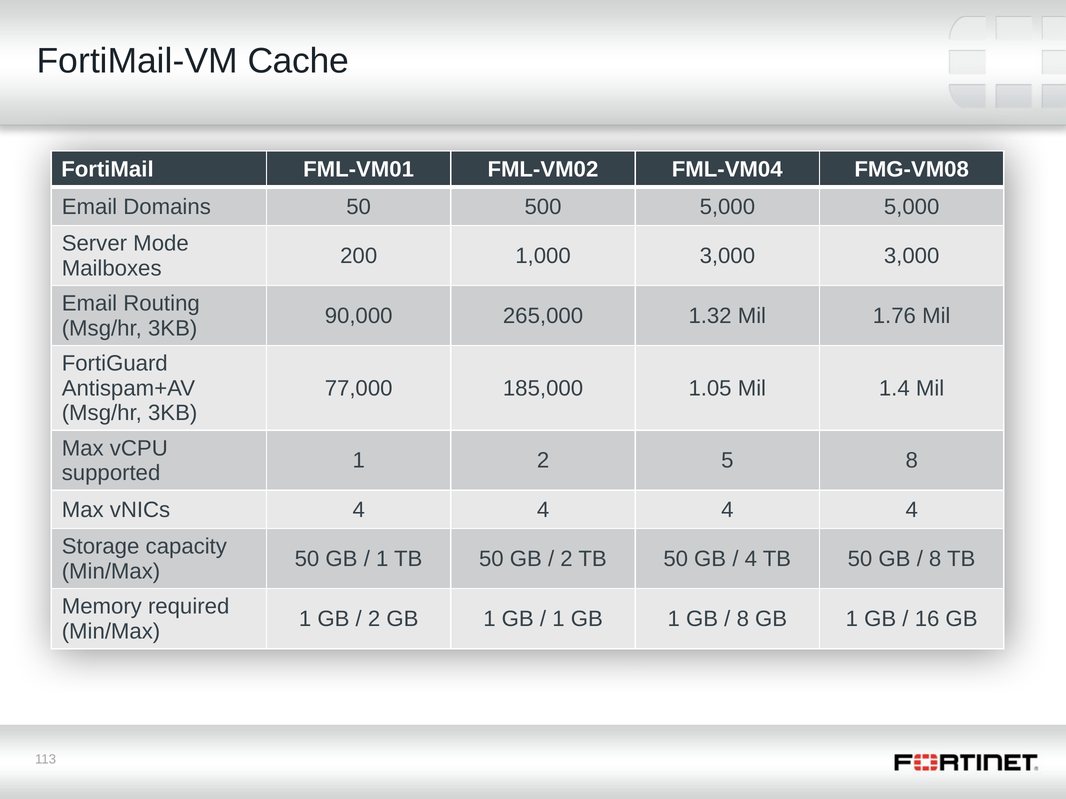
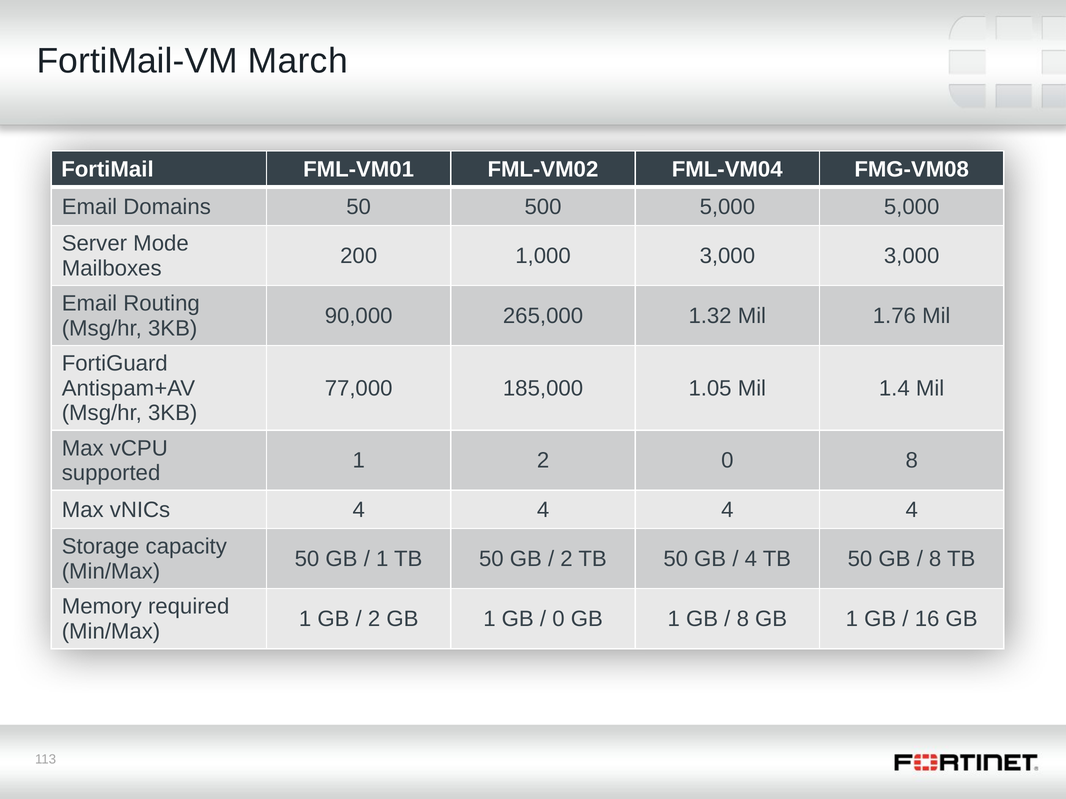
Cache: Cache -> March
2 5: 5 -> 0
1 at (558, 619): 1 -> 0
